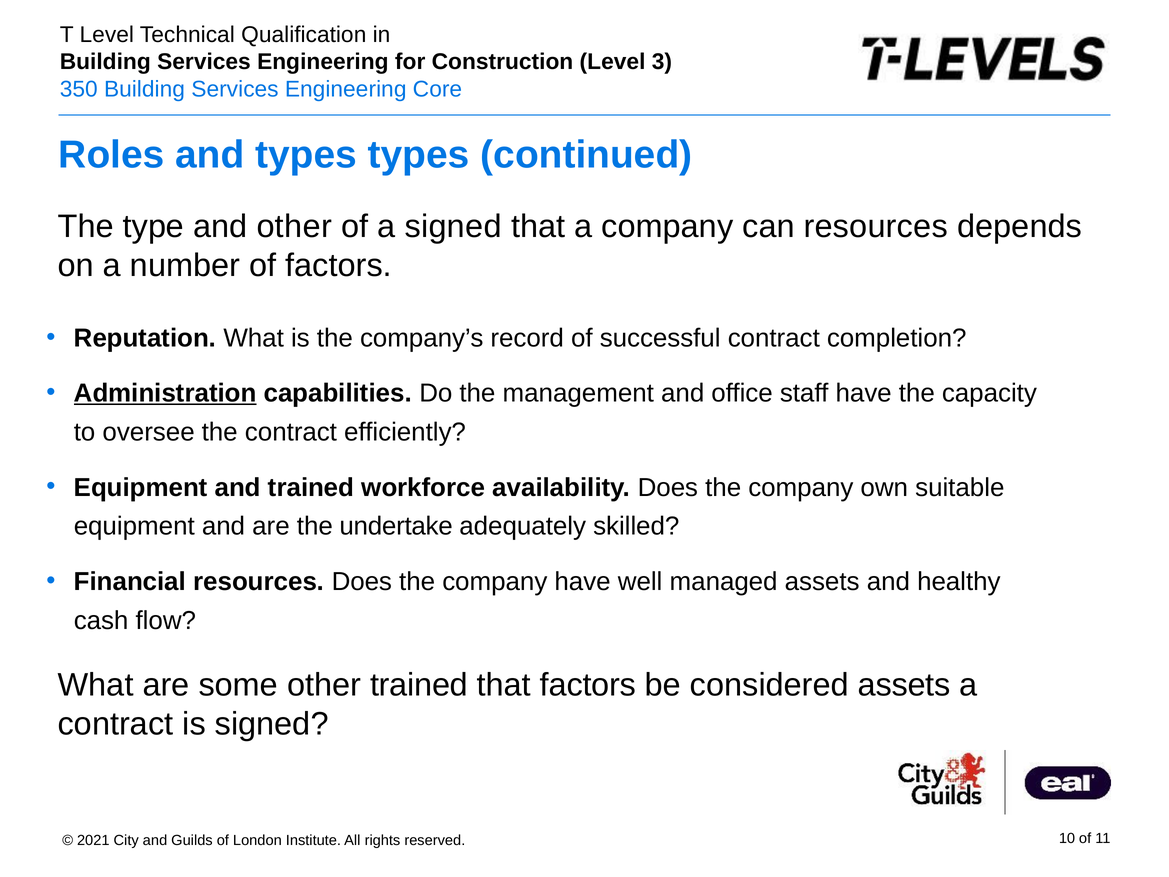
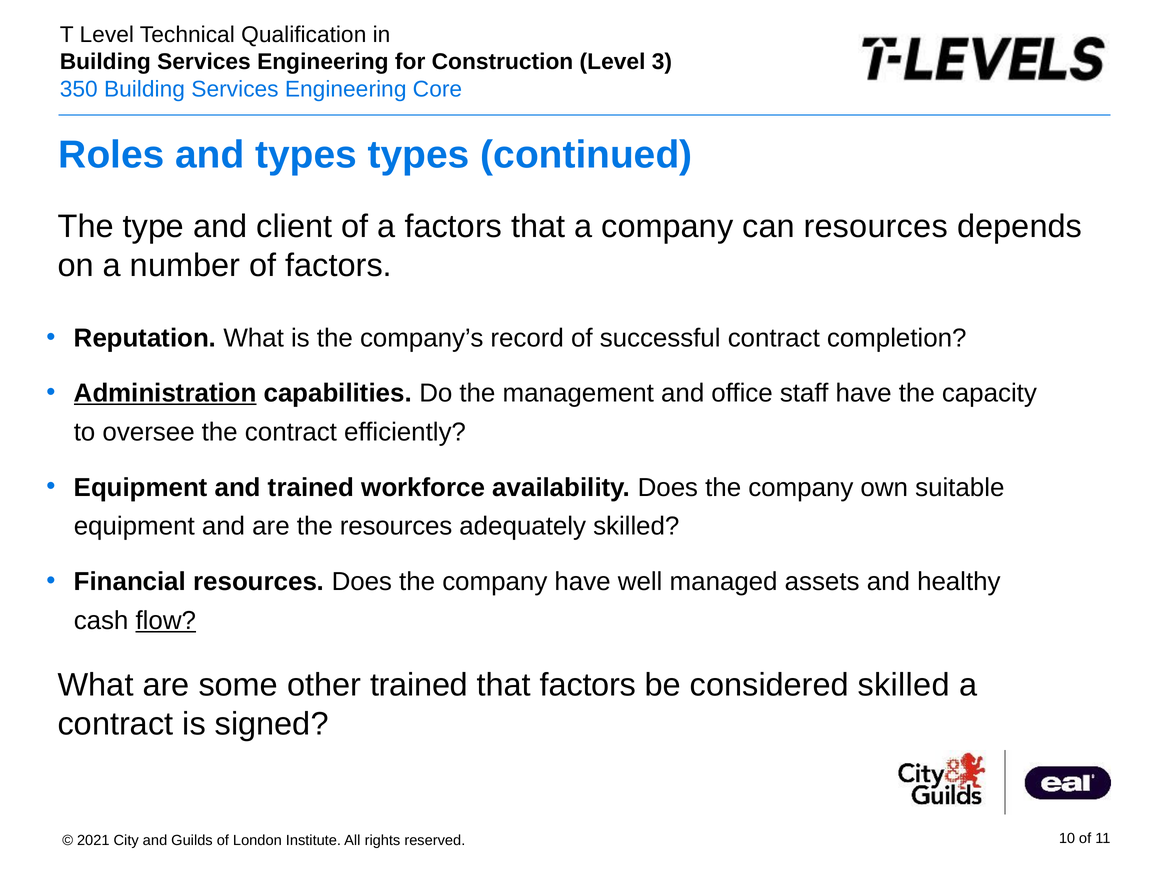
and other: other -> client
a signed: signed -> factors
the undertake: undertake -> resources
flow underline: none -> present
considered assets: assets -> skilled
